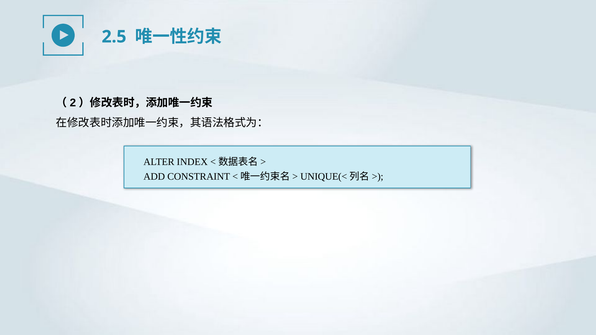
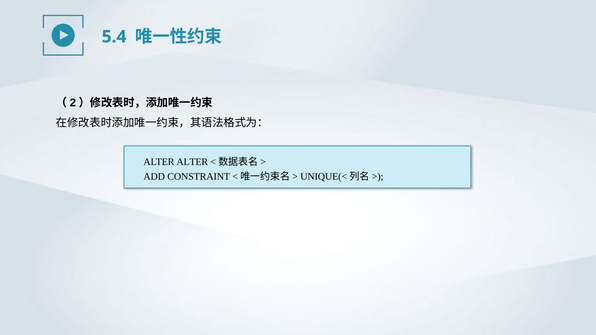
2.5: 2.5 -> 5.4
ALTER INDEX: INDEX -> ALTER
